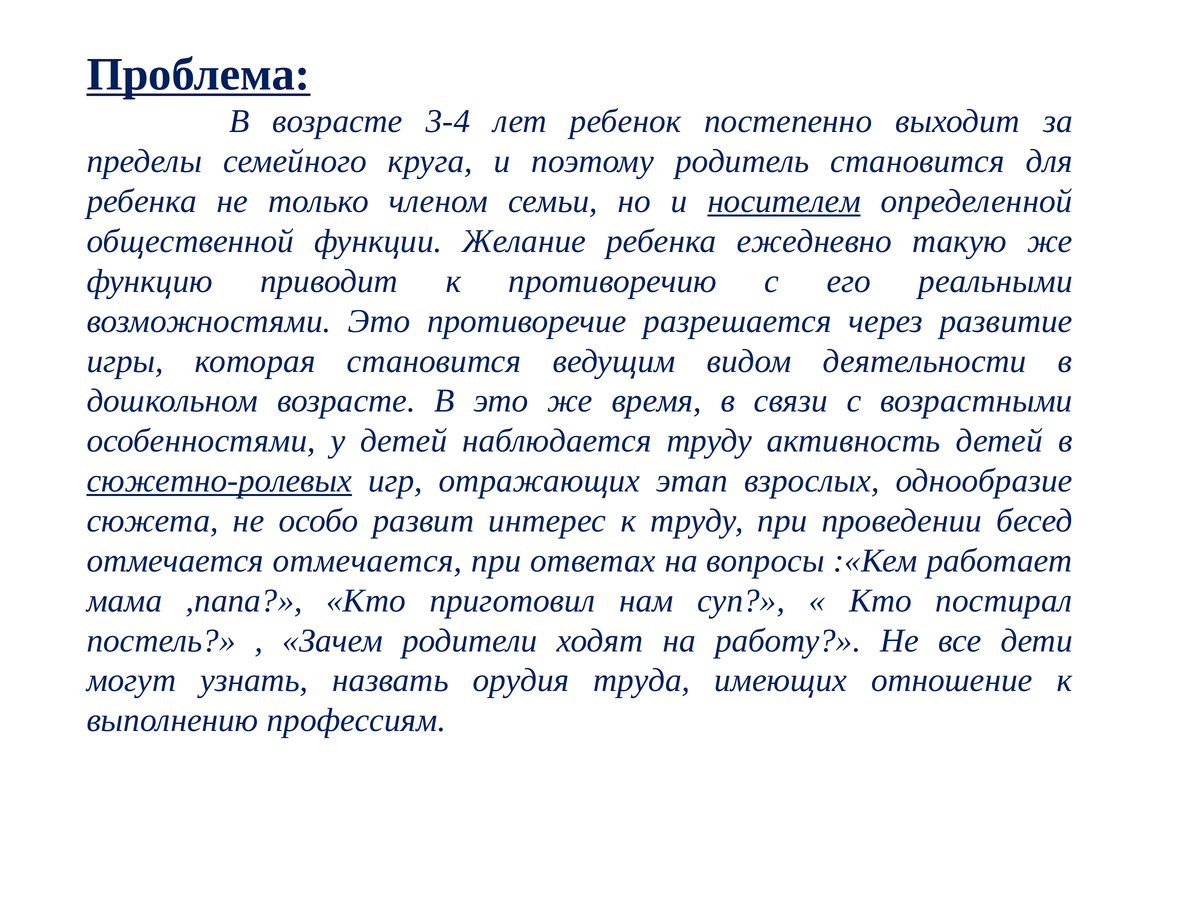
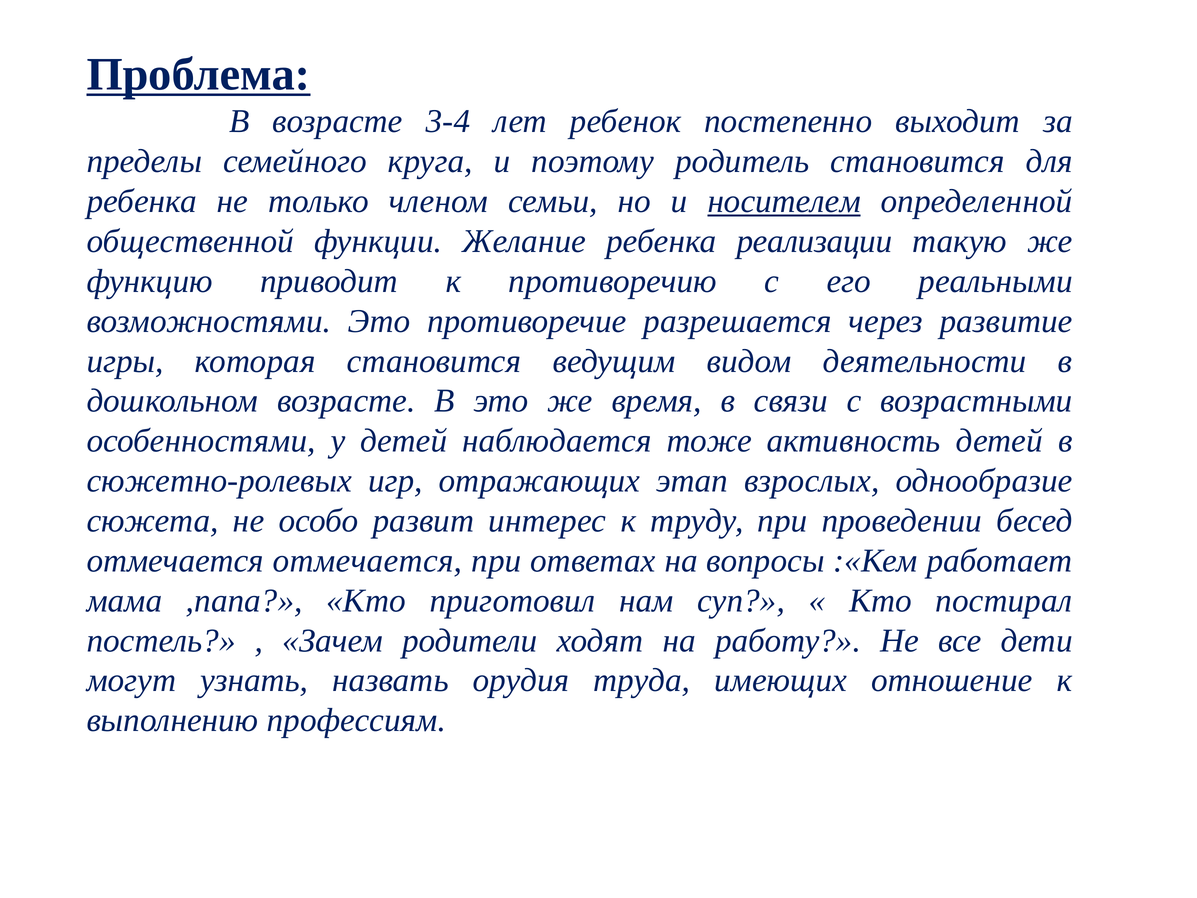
ежедневно: ежедневно -> реализации
наблюдается труду: труду -> тоже
сюжетно-ролевых underline: present -> none
